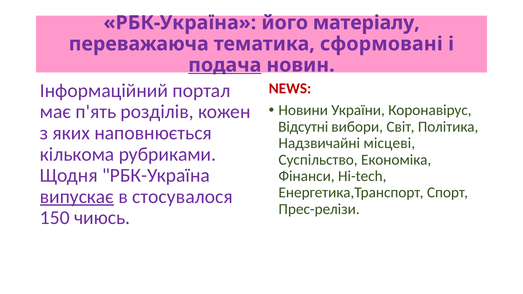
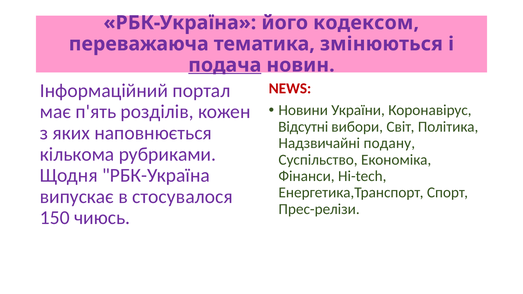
матеріалу: матеріалу -> кодексом
сформовані: сформовані -> змінюються
місцеві: місцеві -> подану
випускає underline: present -> none
